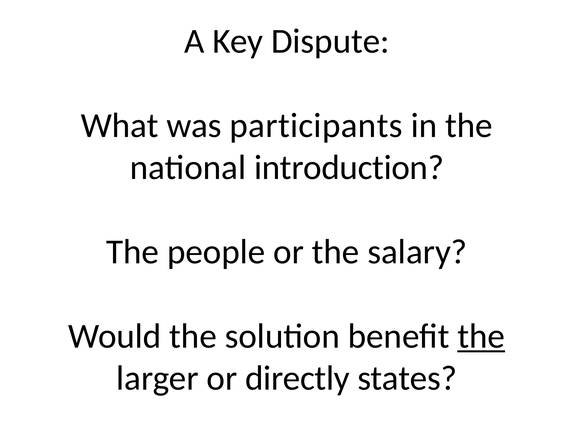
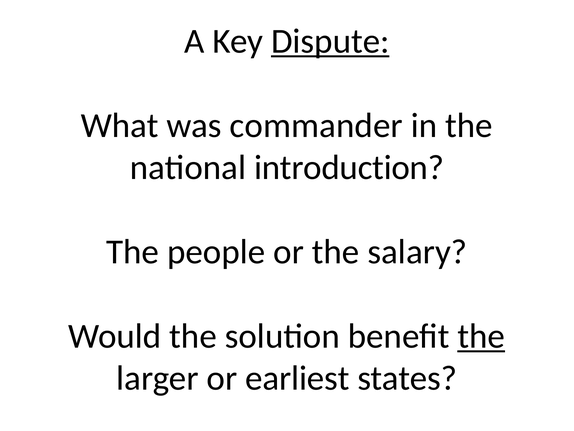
Dispute underline: none -> present
participants: participants -> commander
directly: directly -> earliest
